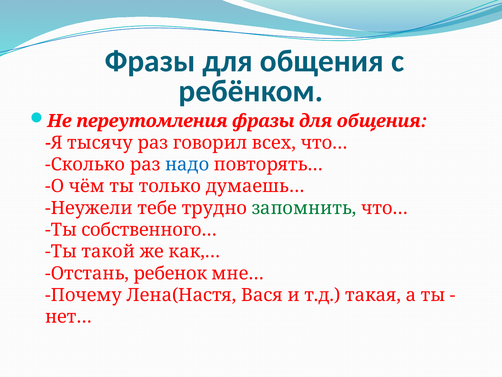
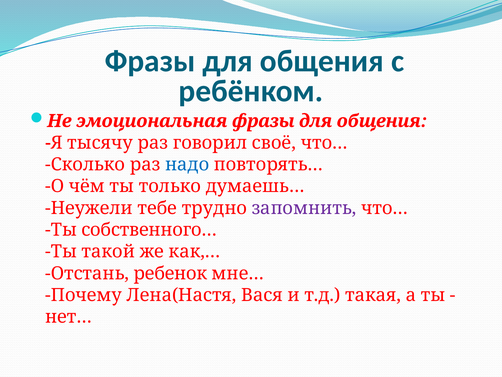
переутомления: переутомления -> эмоциональная
всех: всех -> своё
запомнить colour: green -> purple
